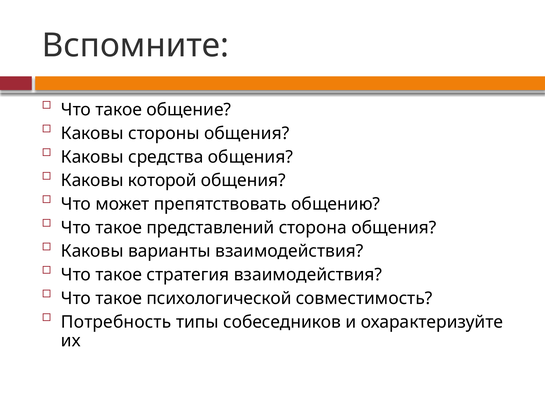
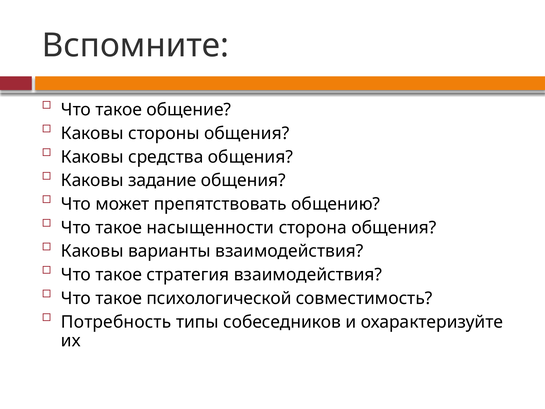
которой: которой -> задание
представлений: представлений -> насыщенности
